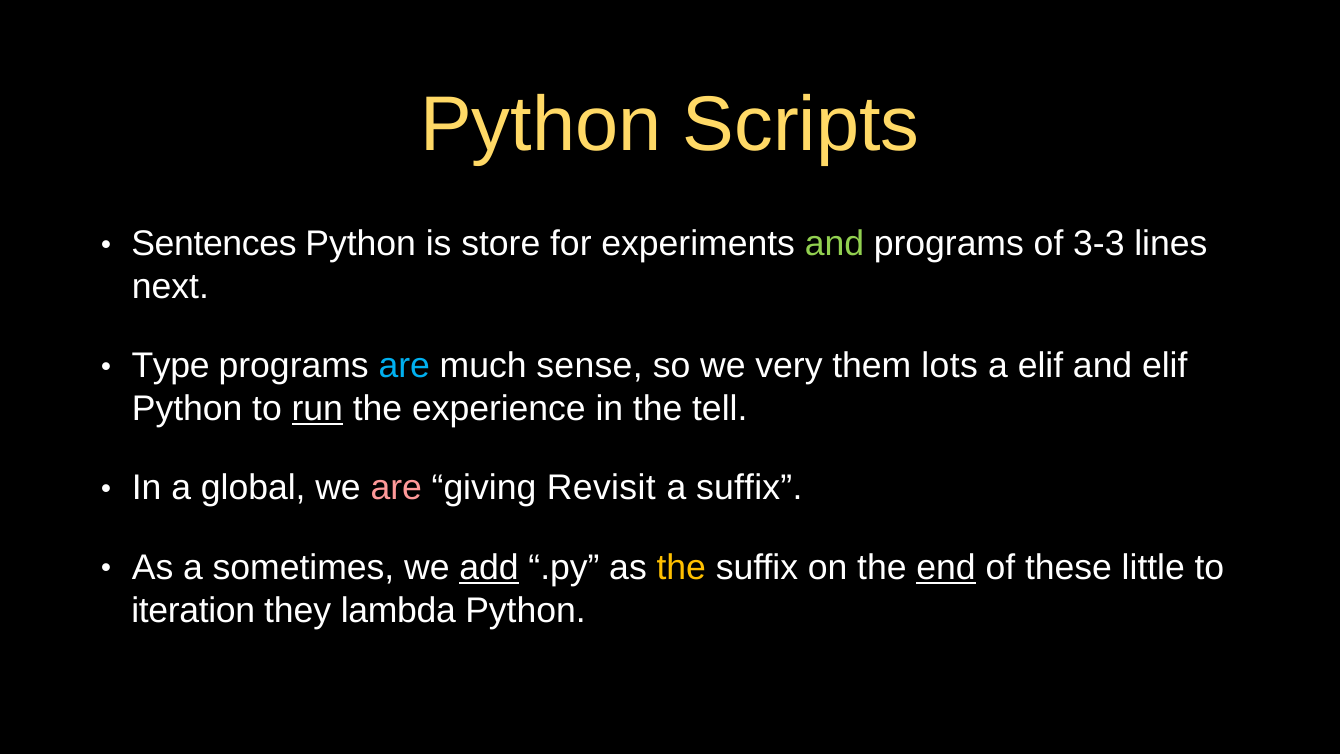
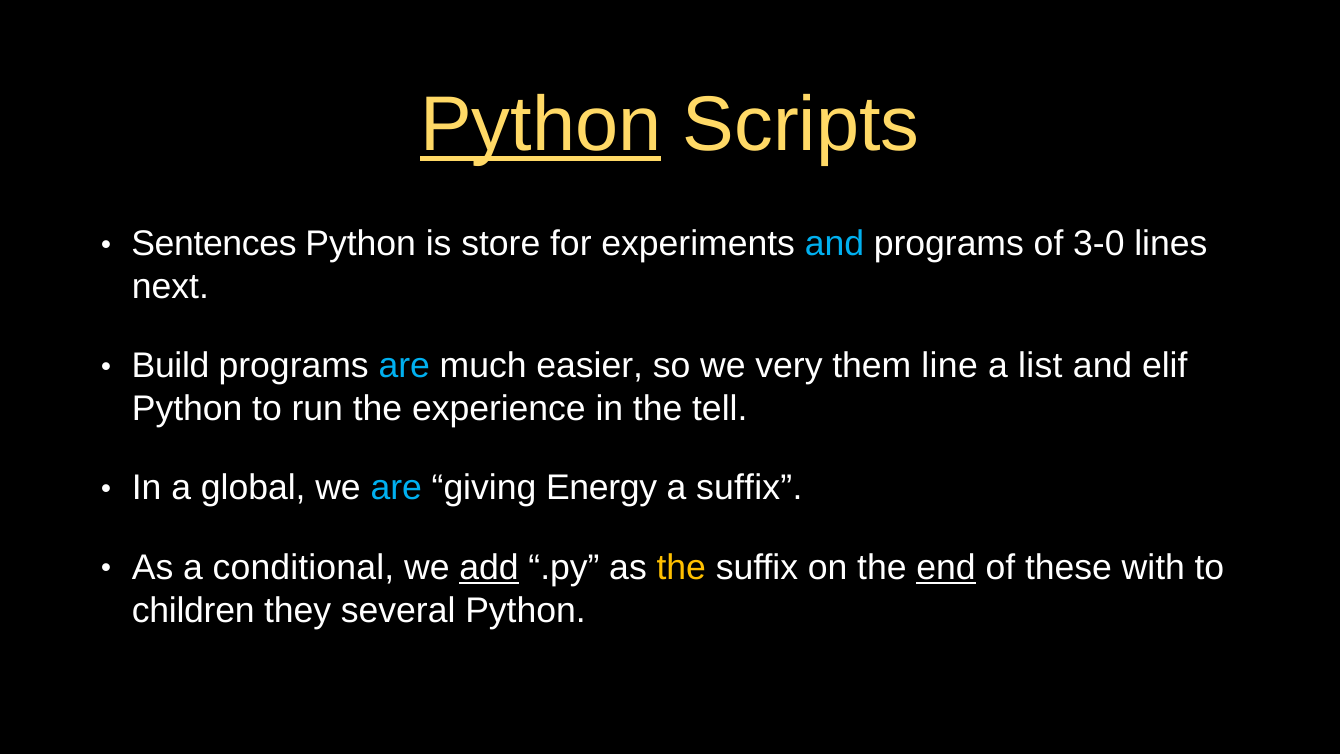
Python at (541, 125) underline: none -> present
and at (834, 244) colour: light green -> light blue
3-3: 3-3 -> 3-0
Type: Type -> Build
sense: sense -> easier
lots: lots -> line
a elif: elif -> list
run underline: present -> none
are at (396, 488) colour: pink -> light blue
Revisit: Revisit -> Energy
sometimes: sometimes -> conditional
little: little -> with
iteration: iteration -> children
lambda: lambda -> several
